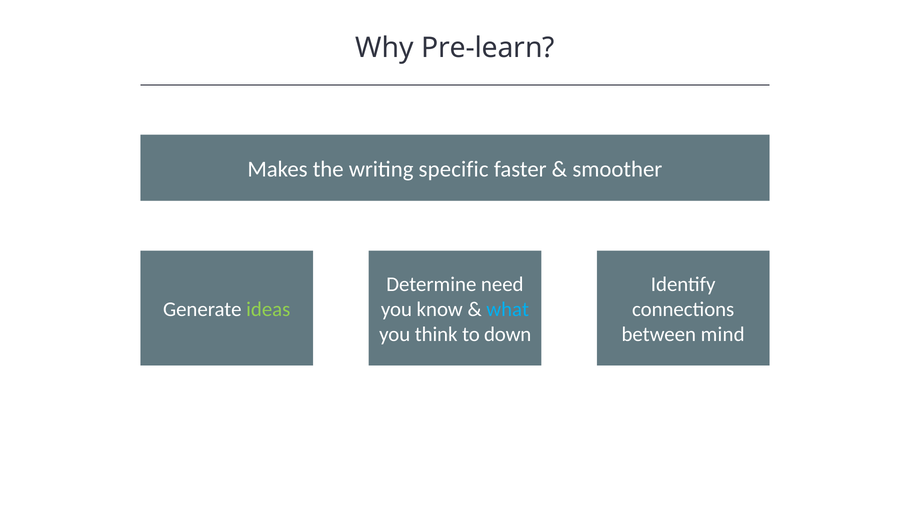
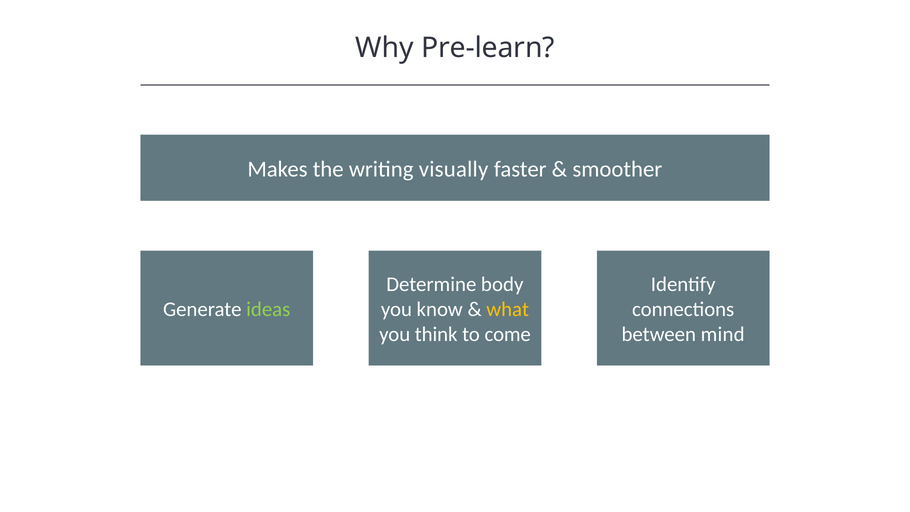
specific: specific -> visually
need: need -> body
what colour: light blue -> yellow
down: down -> come
